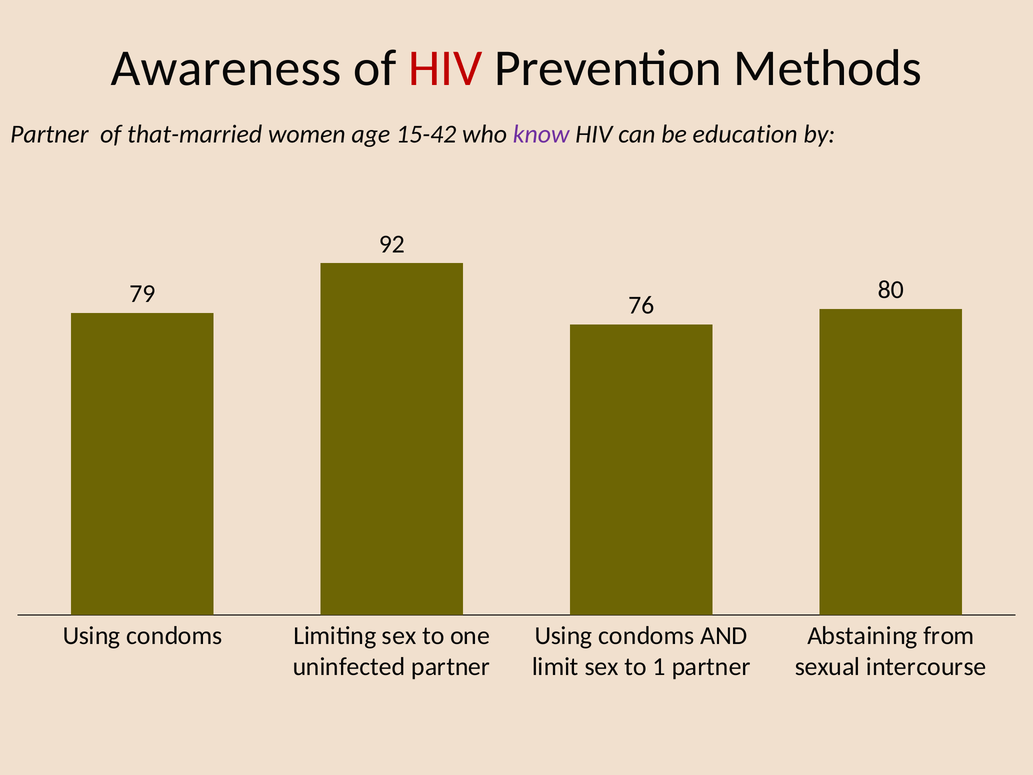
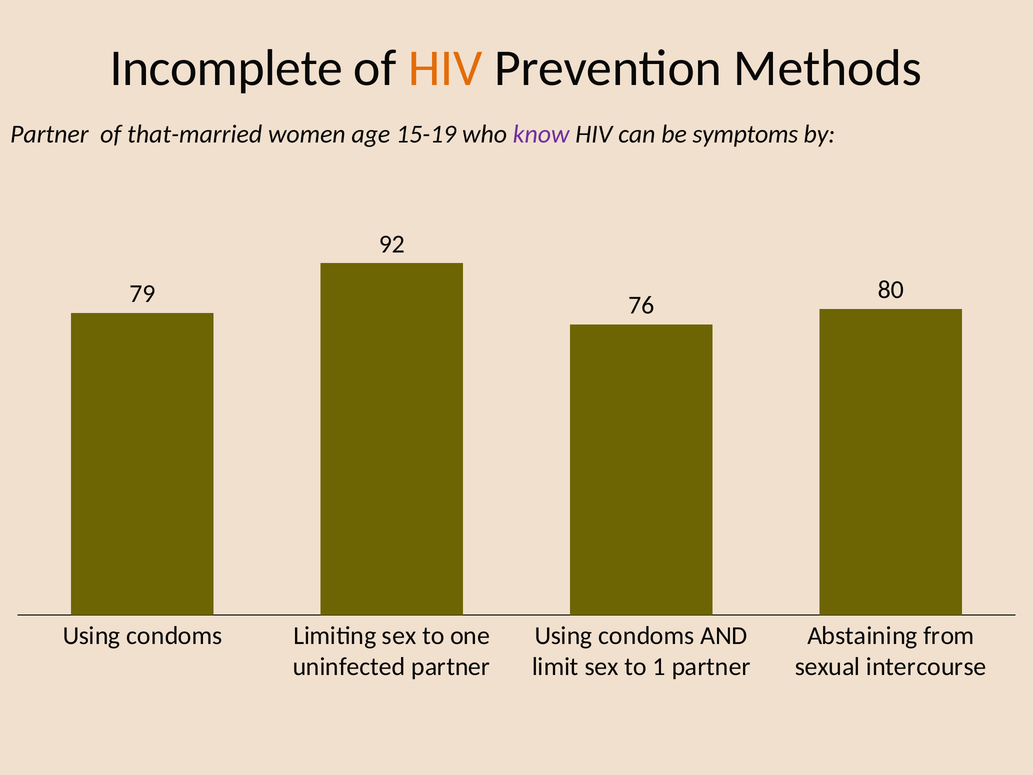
Awareness: Awareness -> Incomplete
HIV at (445, 68) colour: red -> orange
15-42: 15-42 -> 15-19
education: education -> symptoms
